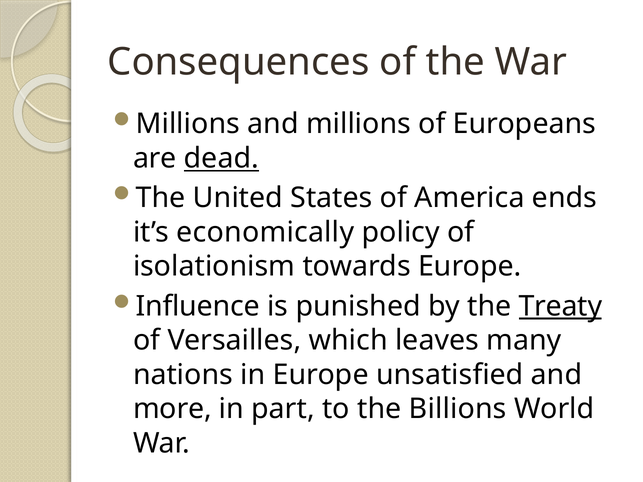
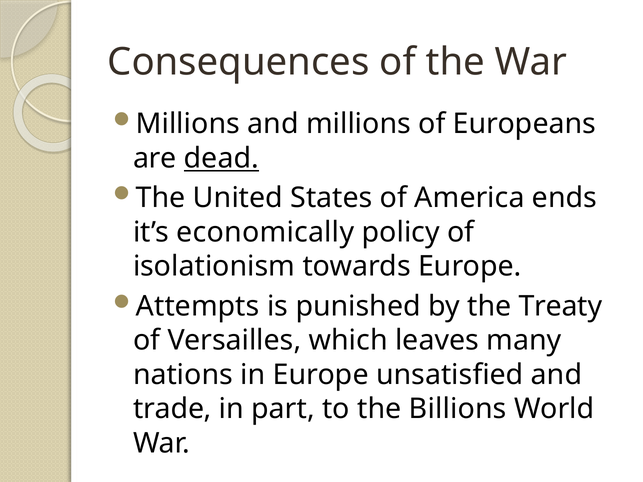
Influence: Influence -> Attempts
Treaty underline: present -> none
more: more -> trade
